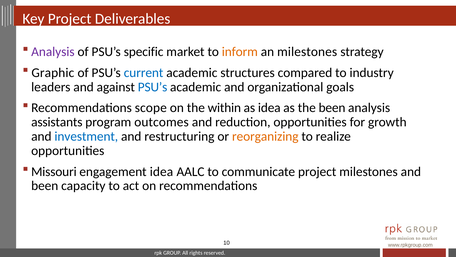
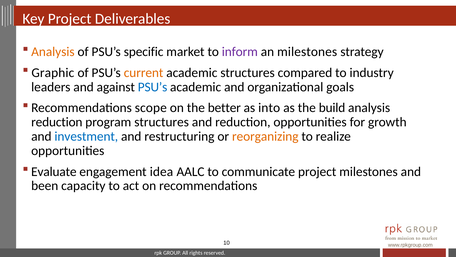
Analysis at (53, 52) colour: purple -> orange
inform colour: orange -> purple
current colour: blue -> orange
within: within -> better
as idea: idea -> into
the been: been -> build
assistants at (57, 122): assistants -> reduction
program outcomes: outcomes -> structures
Missouri: Missouri -> Evaluate
